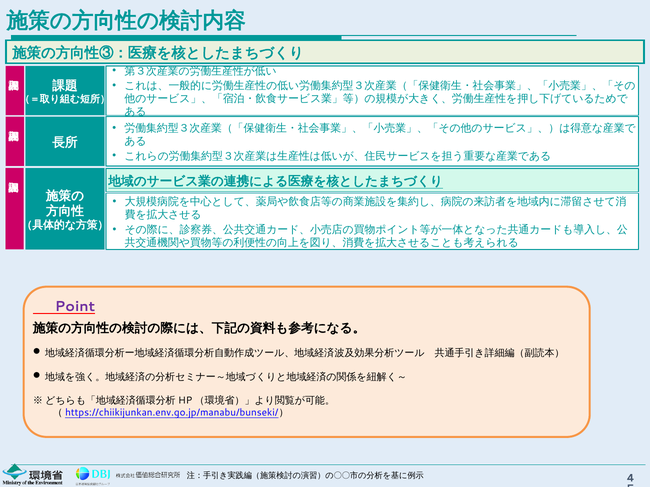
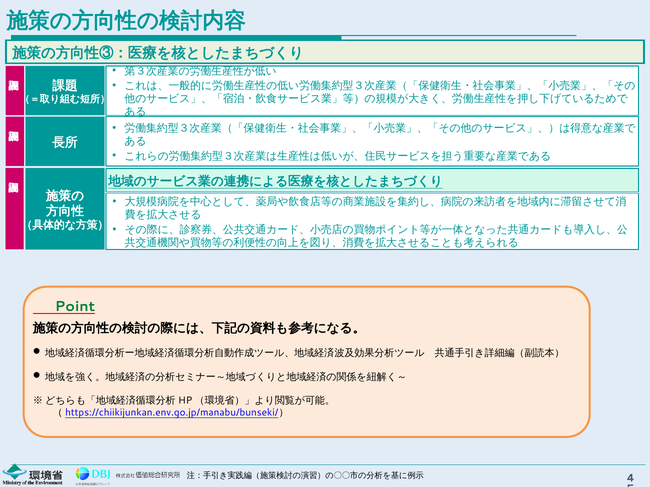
Point colour: purple -> green
